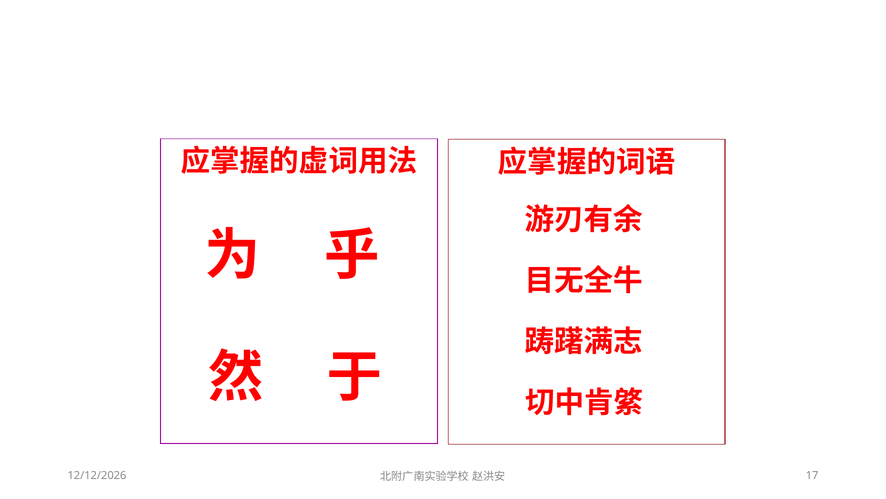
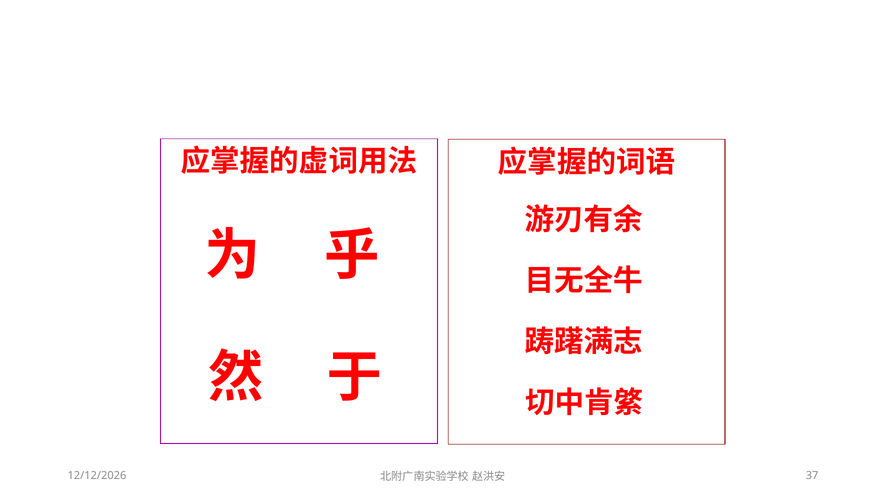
17: 17 -> 37
